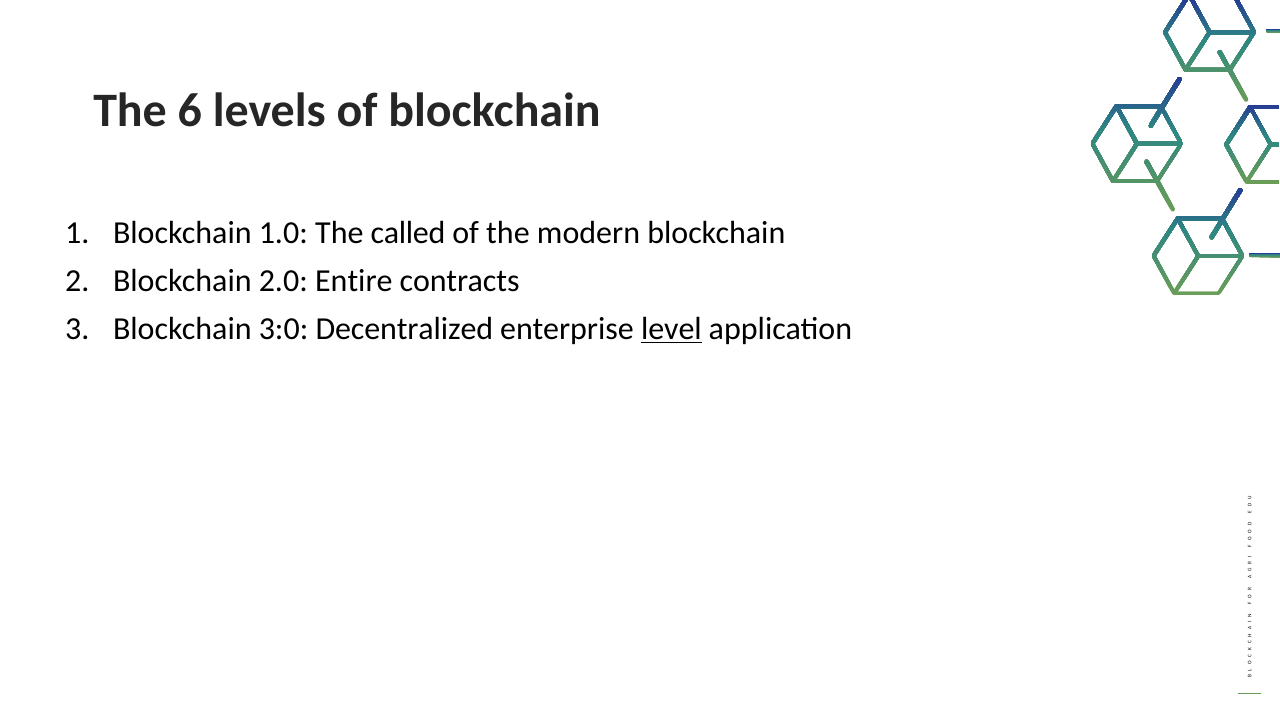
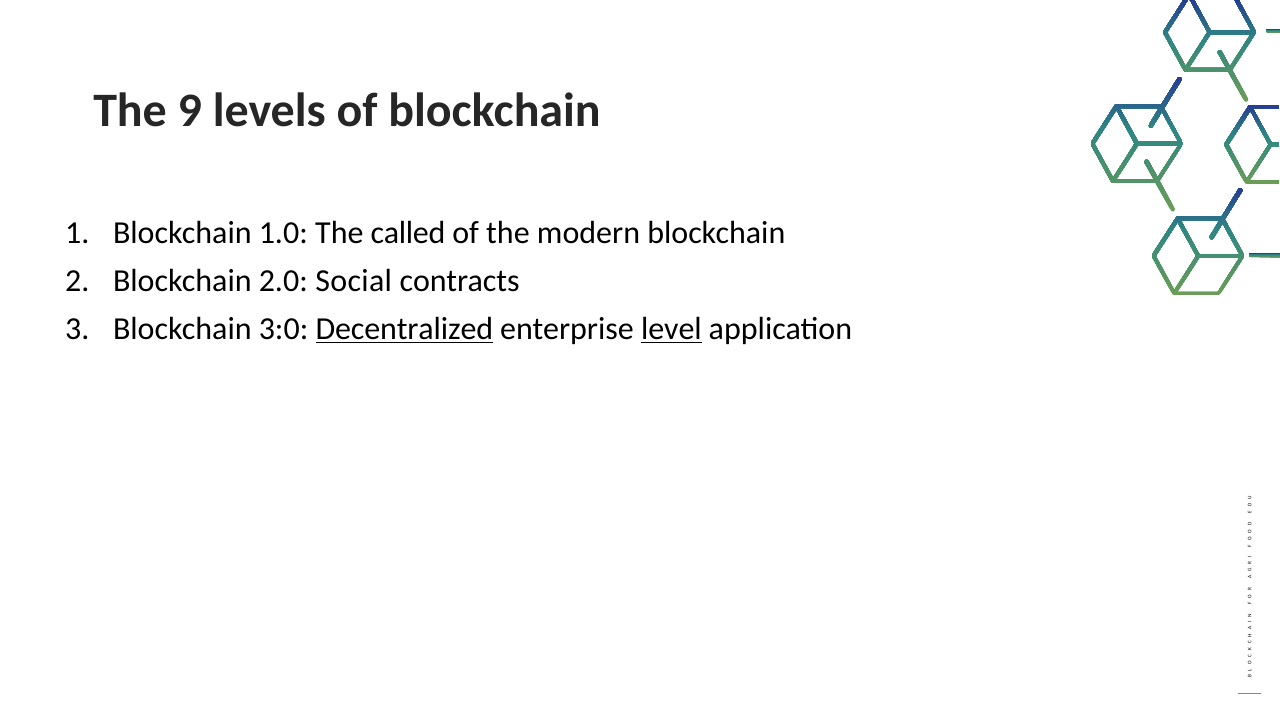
6: 6 -> 9
Entire: Entire -> Social
Decentralized underline: none -> present
